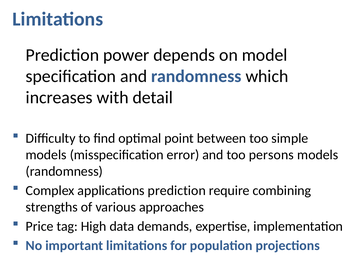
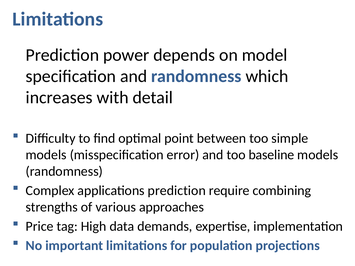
persons: persons -> baseline
